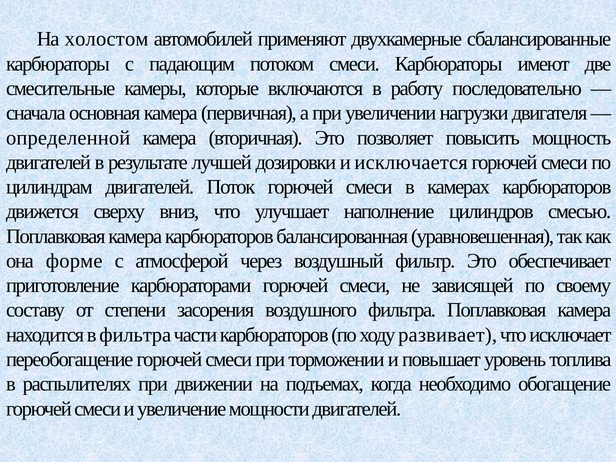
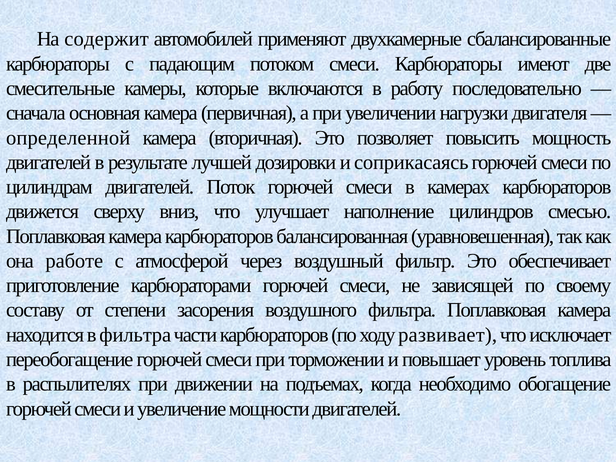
холостом: холостом -> содержит
исключается: исключается -> соприкасаясь
форме: форме -> работе
